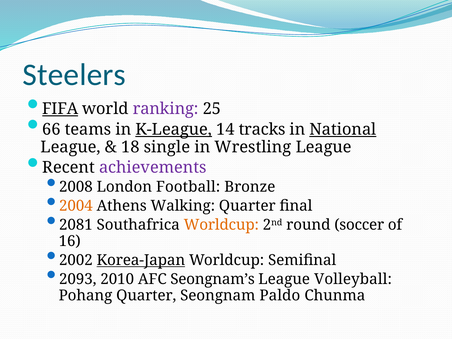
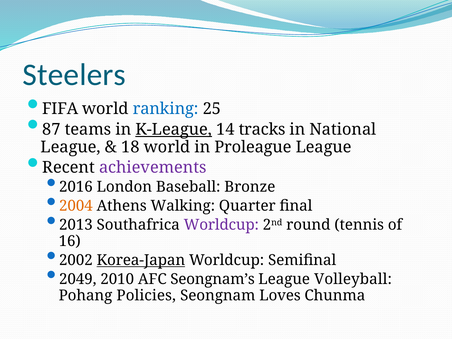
FIFA underline: present -> none
ranking colour: purple -> blue
66: 66 -> 87
National underline: present -> none
18 single: single -> world
Wrestling: Wrestling -> Proleague
2008: 2008 -> 2016
Football: Football -> Baseball
2081: 2081 -> 2013
Worldcup at (221, 225) colour: orange -> purple
soccer: soccer -> tennis
2093: 2093 -> 2049
Pohang Quarter: Quarter -> Policies
Paldo: Paldo -> Loves
